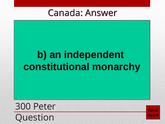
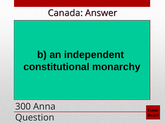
Peter: Peter -> Anna
